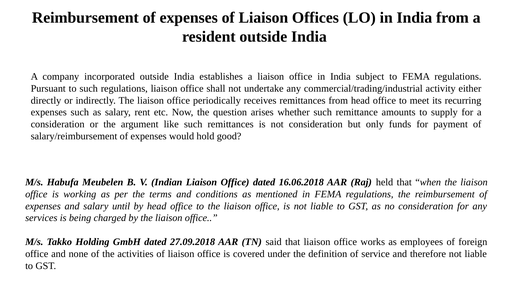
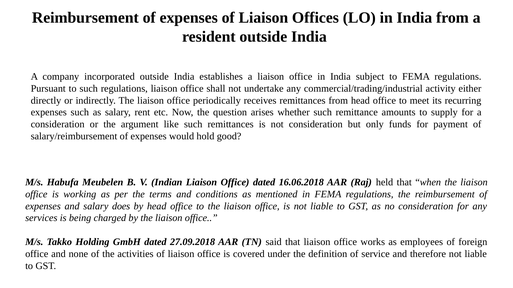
until: until -> does
